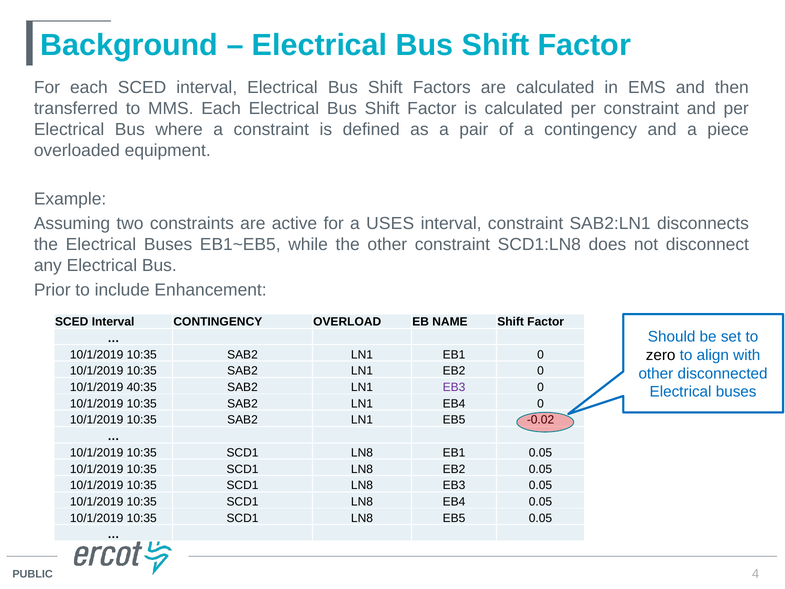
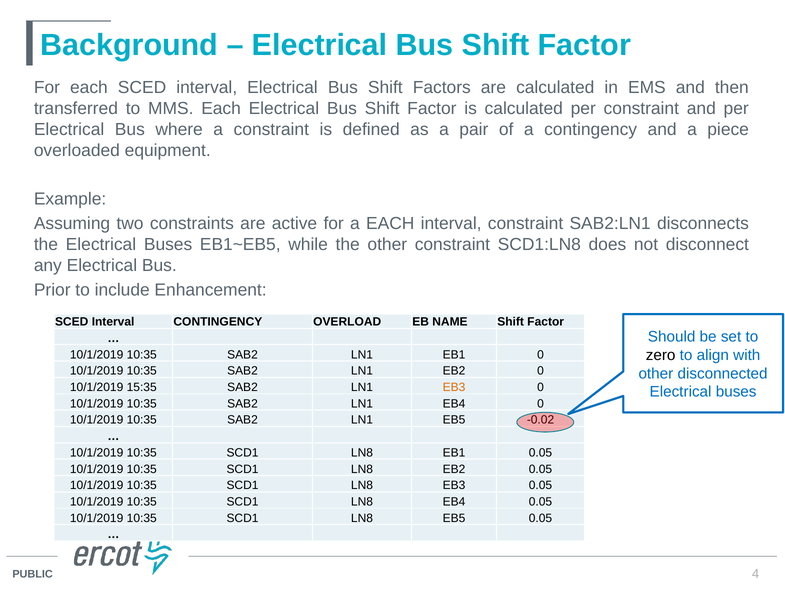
a USES: USES -> EACH
40:35: 40:35 -> 15:35
EB3 at (454, 387) colour: purple -> orange
